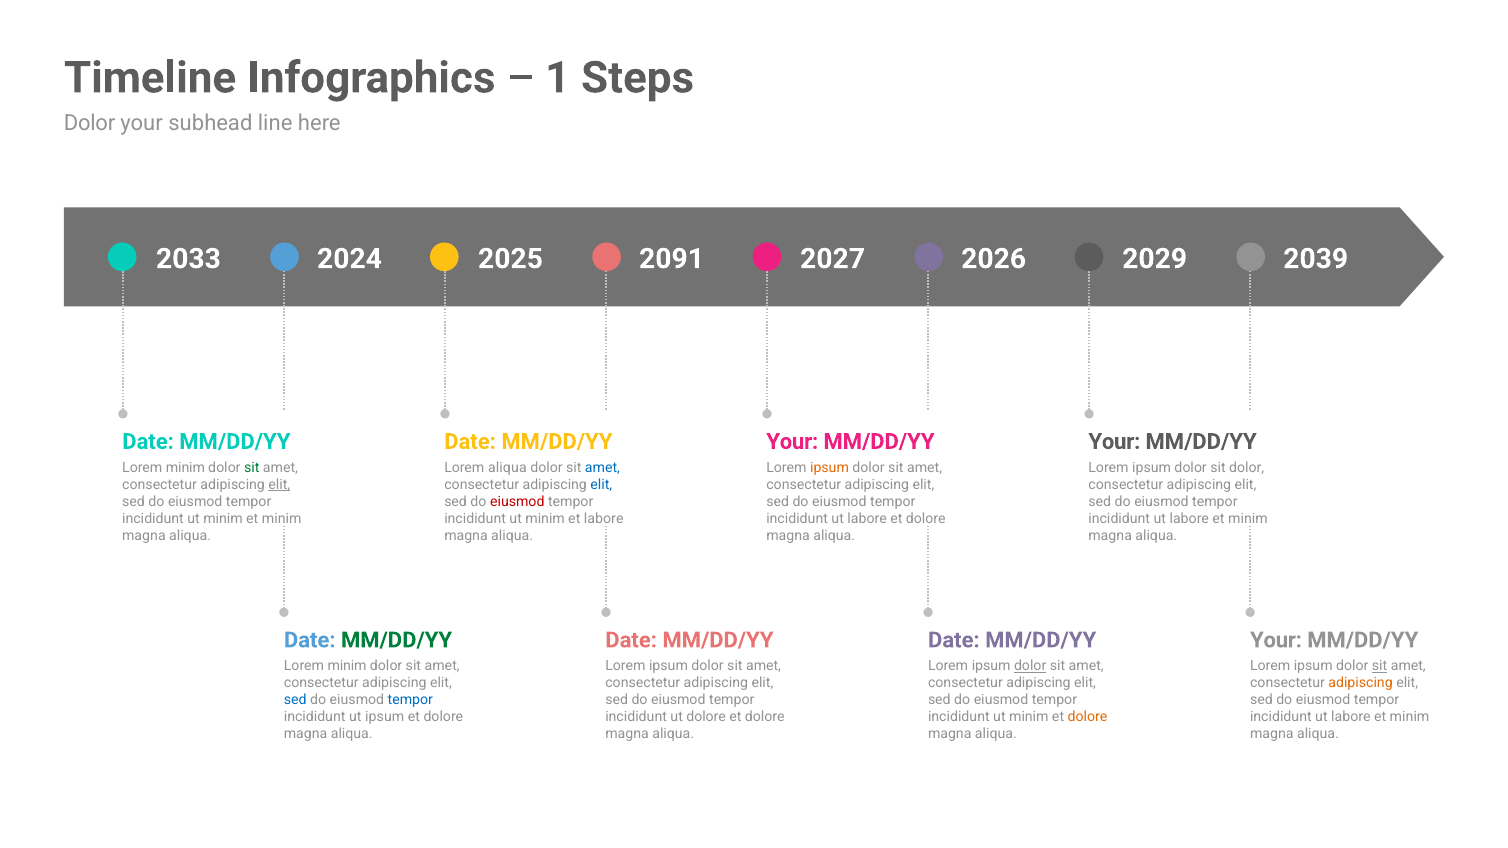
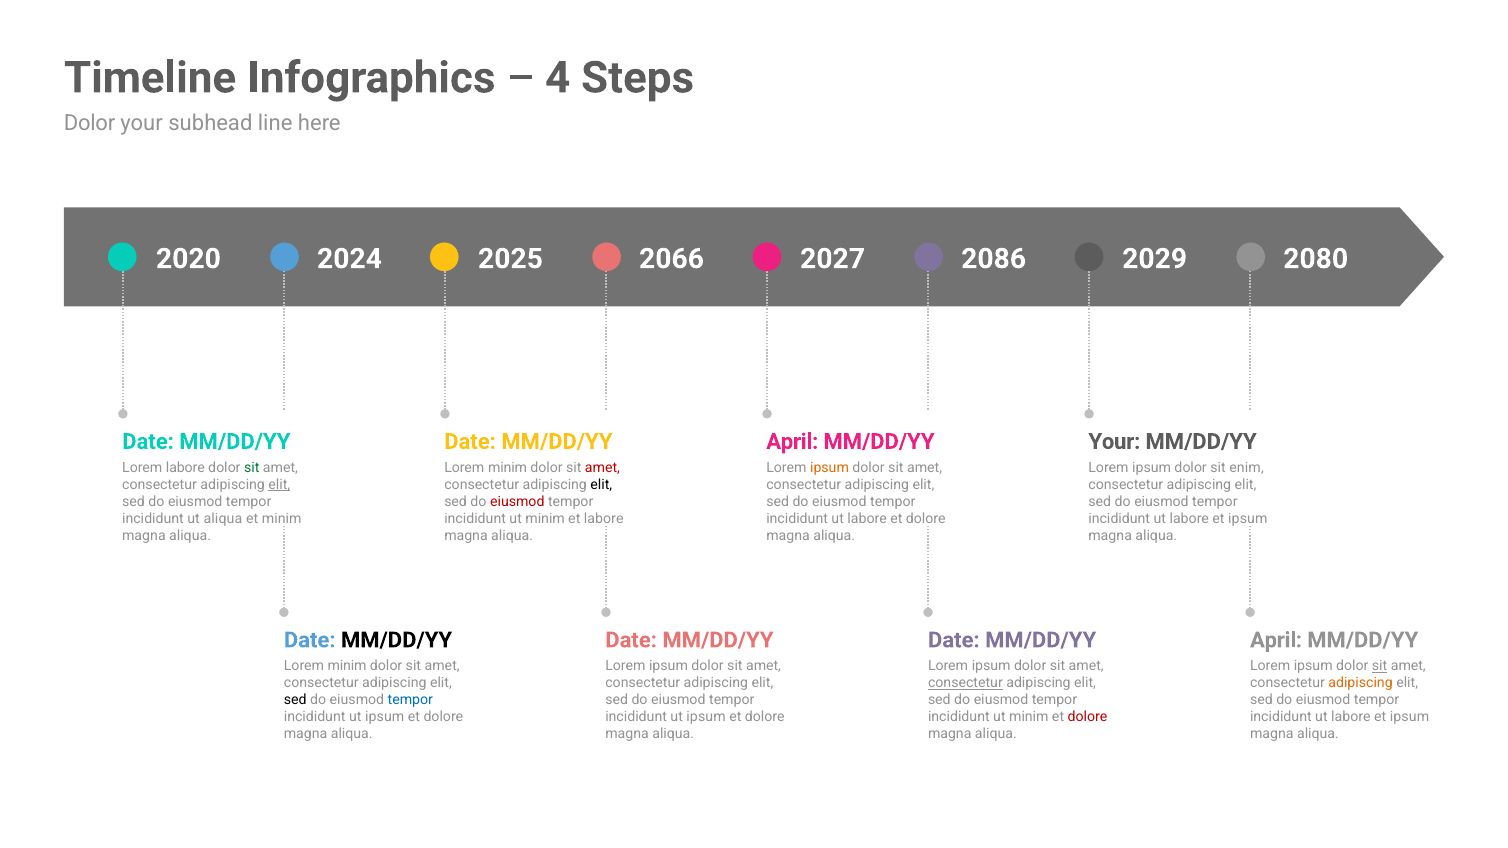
1: 1 -> 4
2033: 2033 -> 2020
2091: 2091 -> 2066
2026: 2026 -> 2086
2039: 2039 -> 2080
Your at (792, 442): Your -> April
minim at (185, 468): minim -> labore
aliqua at (507, 468): aliqua -> minim
amet at (602, 468) colour: blue -> red
sit dolor: dolor -> enim
elit at (601, 485) colour: blue -> black
minim at (223, 519): minim -> aliqua
minim at (1248, 519): minim -> ipsum
MM/DD/YY at (397, 640) colour: green -> black
Your at (1276, 640): Your -> April
dolor at (1030, 666) underline: present -> none
consectetur at (965, 683) underline: none -> present
sed at (295, 700) colour: blue -> black
dolore at (706, 717): dolore -> ipsum
dolore at (1088, 717) colour: orange -> red
minim at (1410, 717): minim -> ipsum
